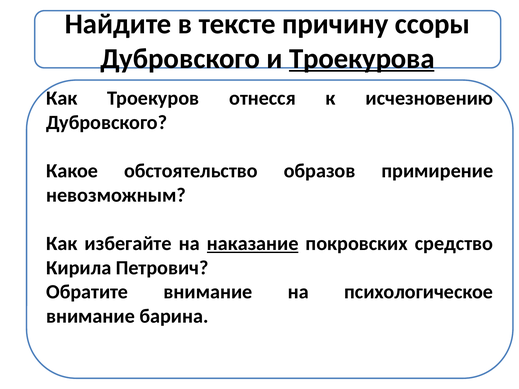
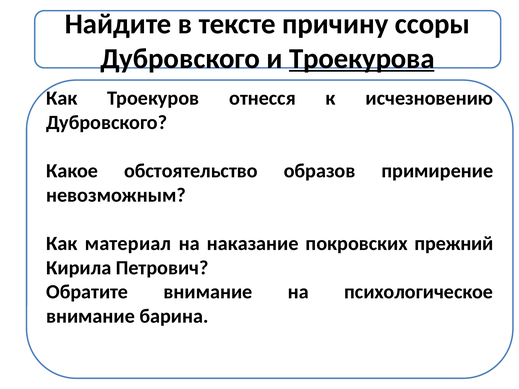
избегайте: избегайте -> материал
наказание underline: present -> none
средство: средство -> прежний
